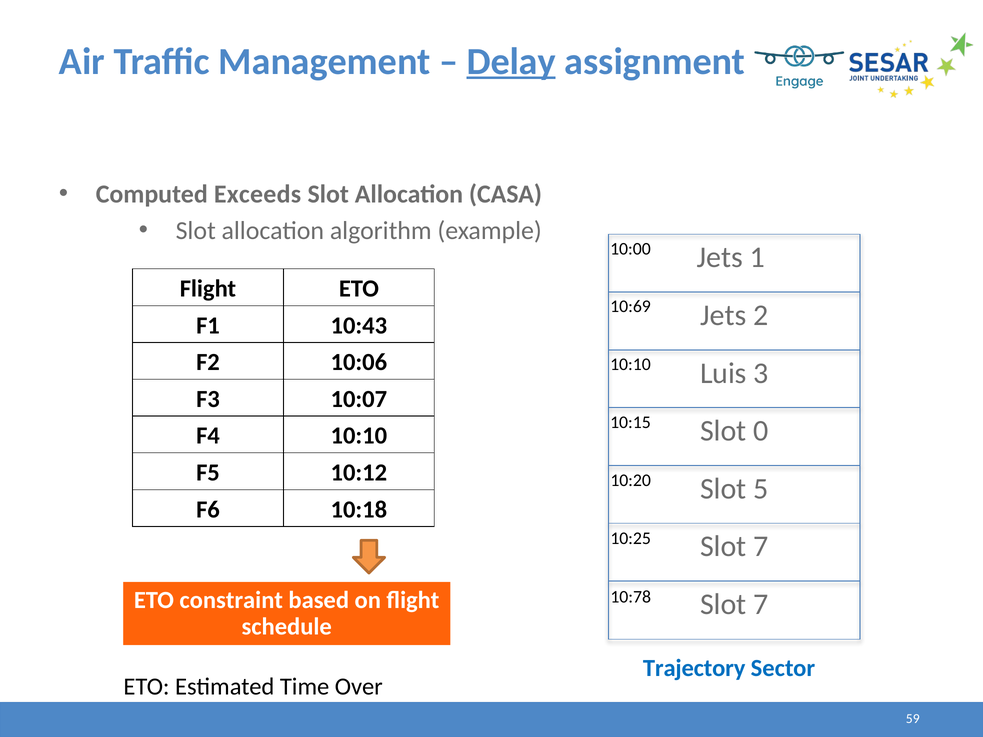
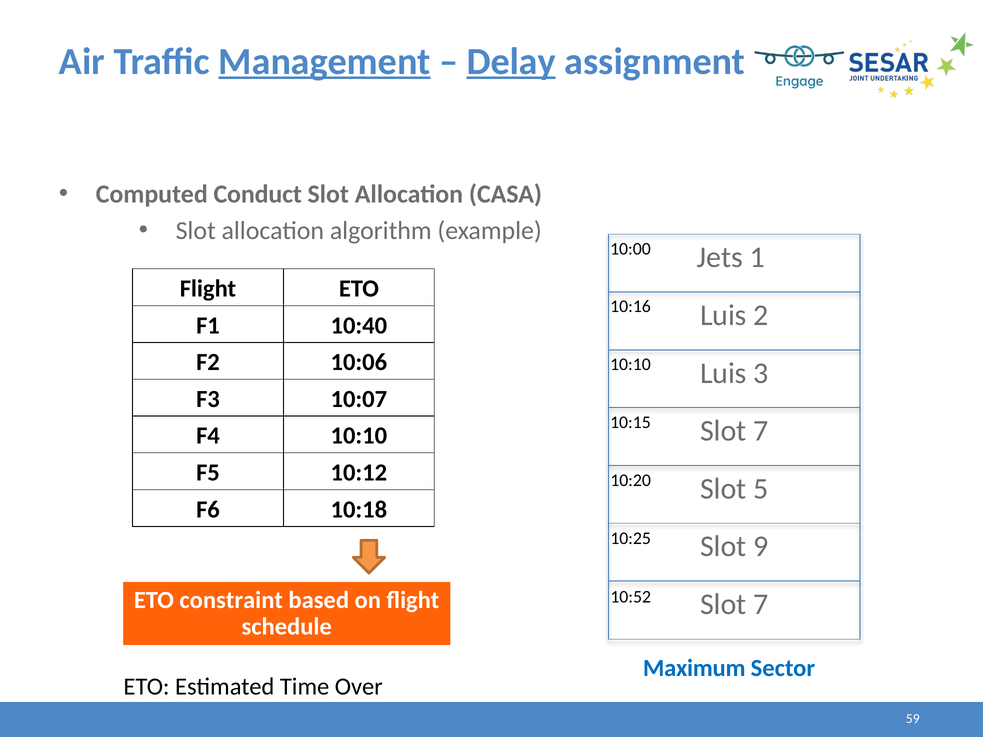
Management underline: none -> present
Exceeds: Exceeds -> Conduct
10:69: 10:69 -> 10:16
Jets at (723, 315): Jets -> Luis
10:43: 10:43 -> 10:40
0 at (761, 431): 0 -> 7
7 at (761, 547): 7 -> 9
10:78: 10:78 -> 10:52
Trajectory: Trajectory -> Maximum
